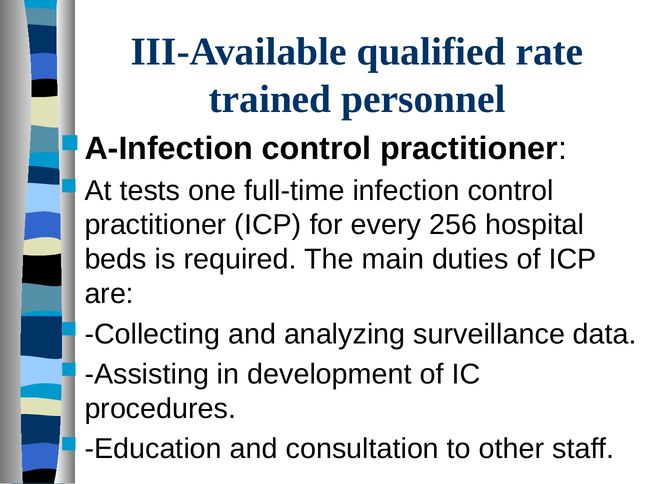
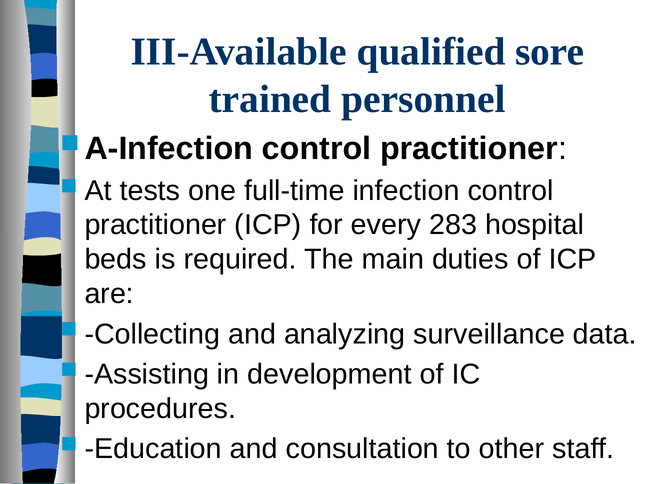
rate: rate -> sore
256: 256 -> 283
